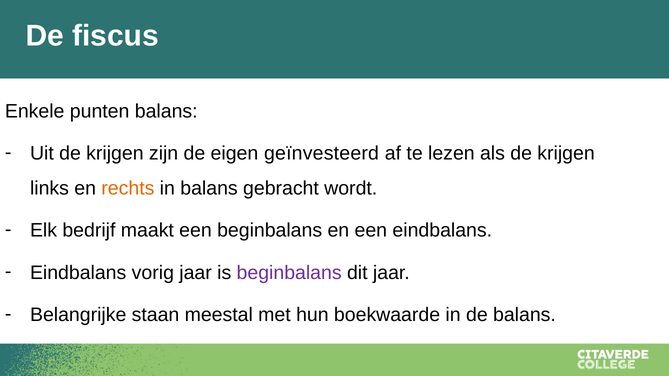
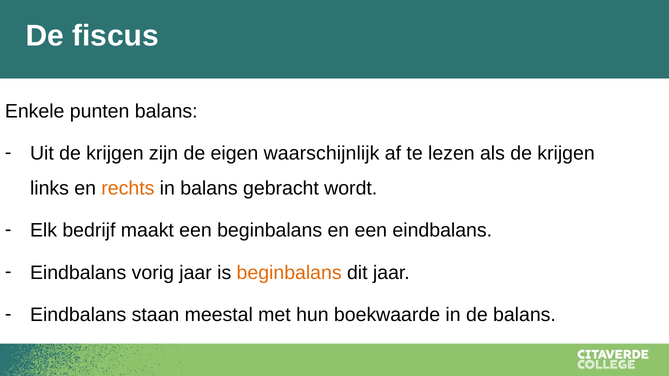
geïnvesteerd: geïnvesteerd -> waarschijnlijk
beginbalans at (289, 273) colour: purple -> orange
Belangrijke at (78, 315): Belangrijke -> Eindbalans
